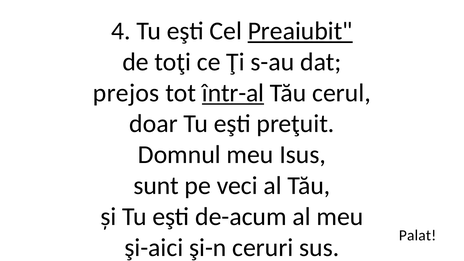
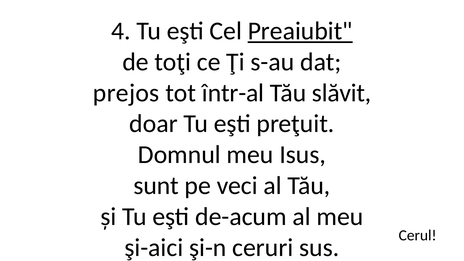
într-al underline: present -> none
cerul: cerul -> slăvit
Palat: Palat -> Cerul
